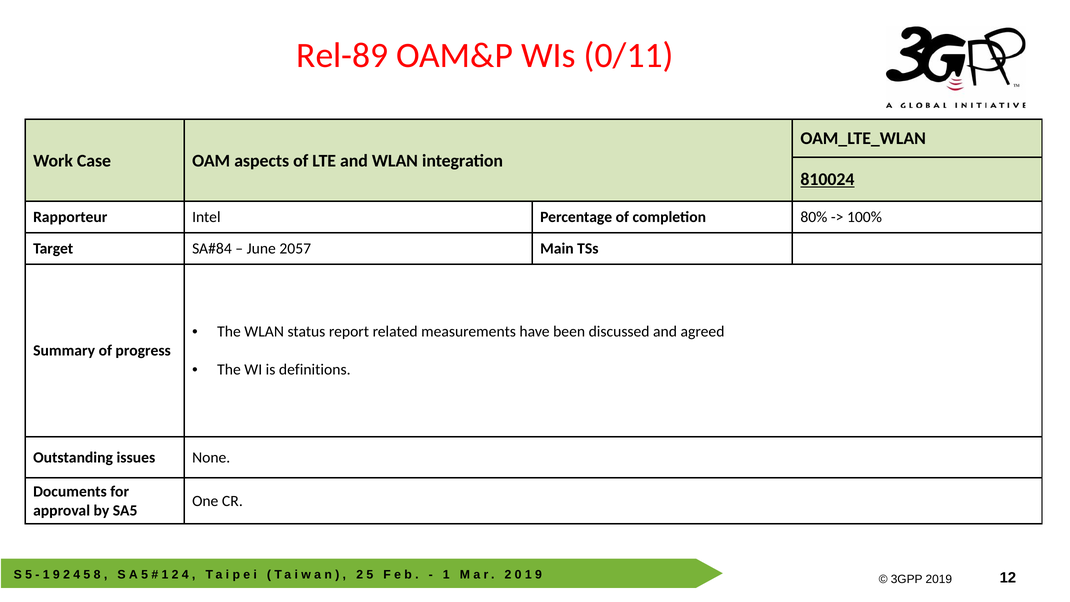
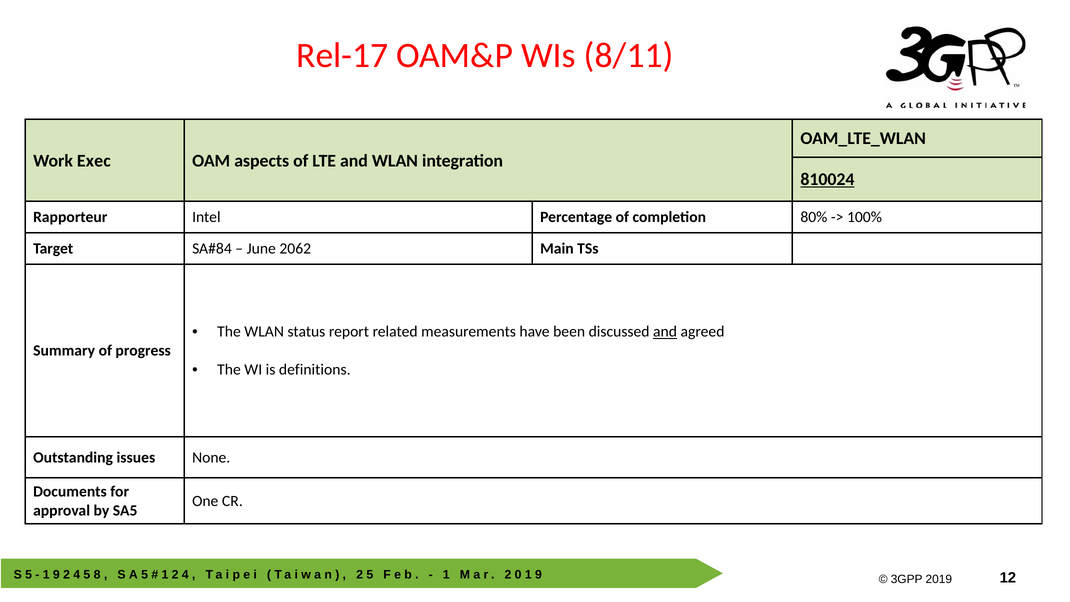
Rel-89: Rel-89 -> Rel-17
0/11: 0/11 -> 8/11
Case: Case -> Exec
2057: 2057 -> 2062
and at (665, 332) underline: none -> present
